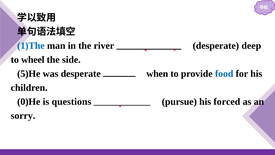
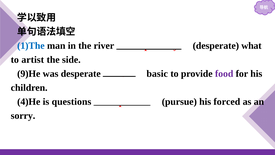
deep: deep -> what
wheel: wheel -> artist
5)He: 5)He -> 9)He
when: when -> basic
food colour: blue -> purple
0)He: 0)He -> 4)He
